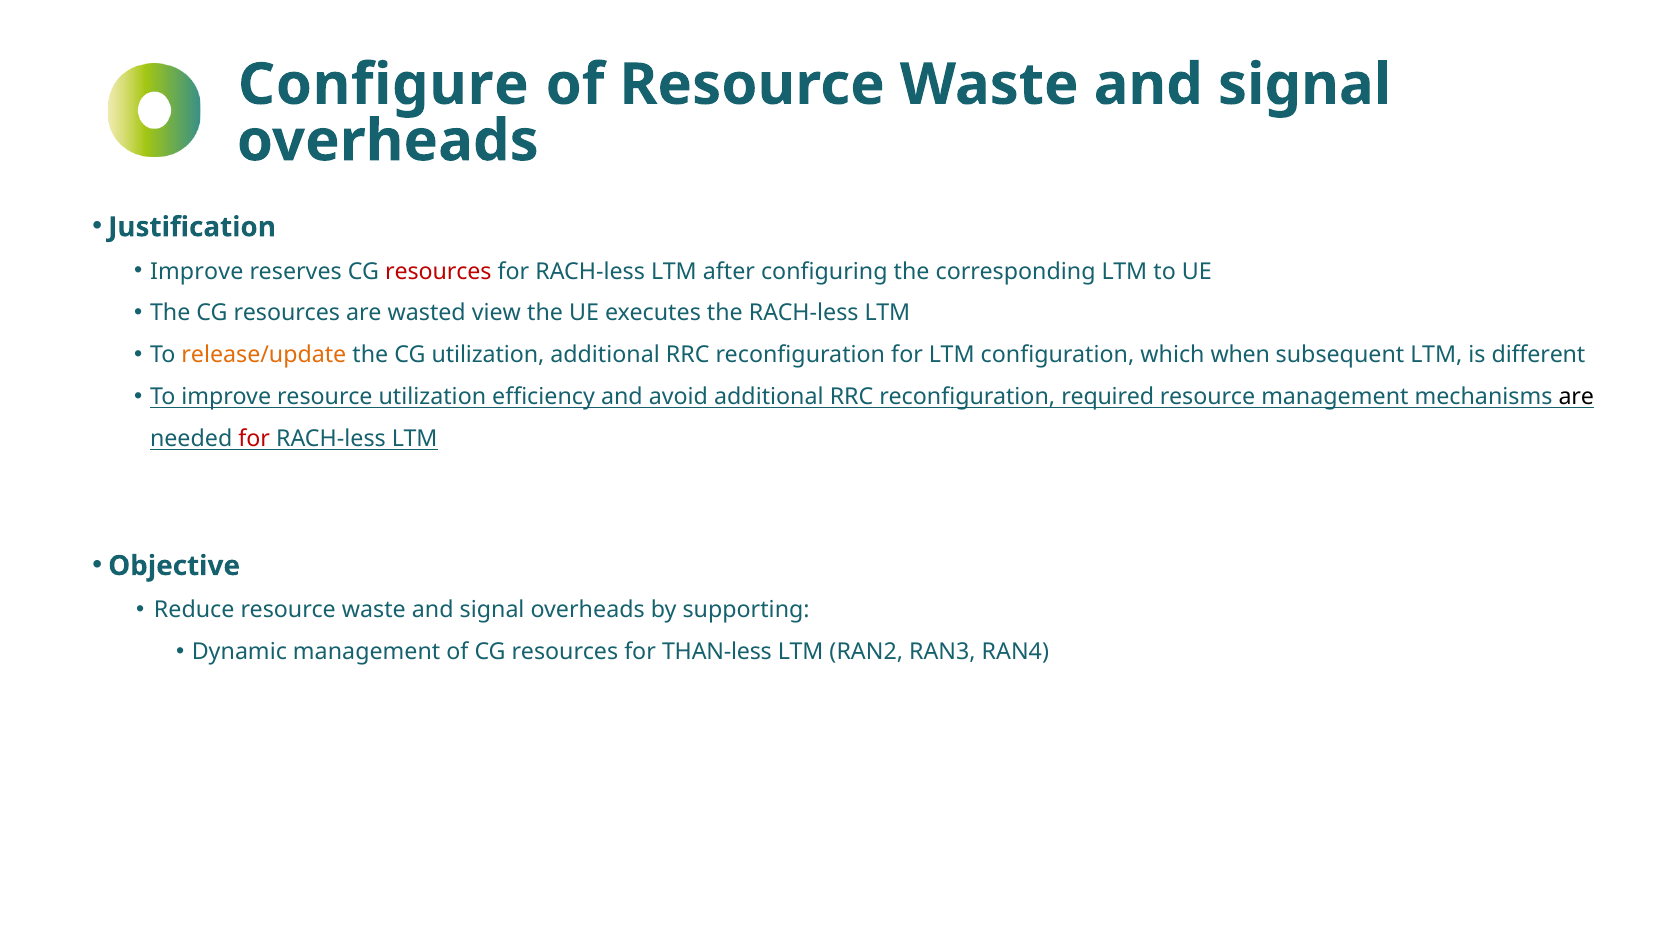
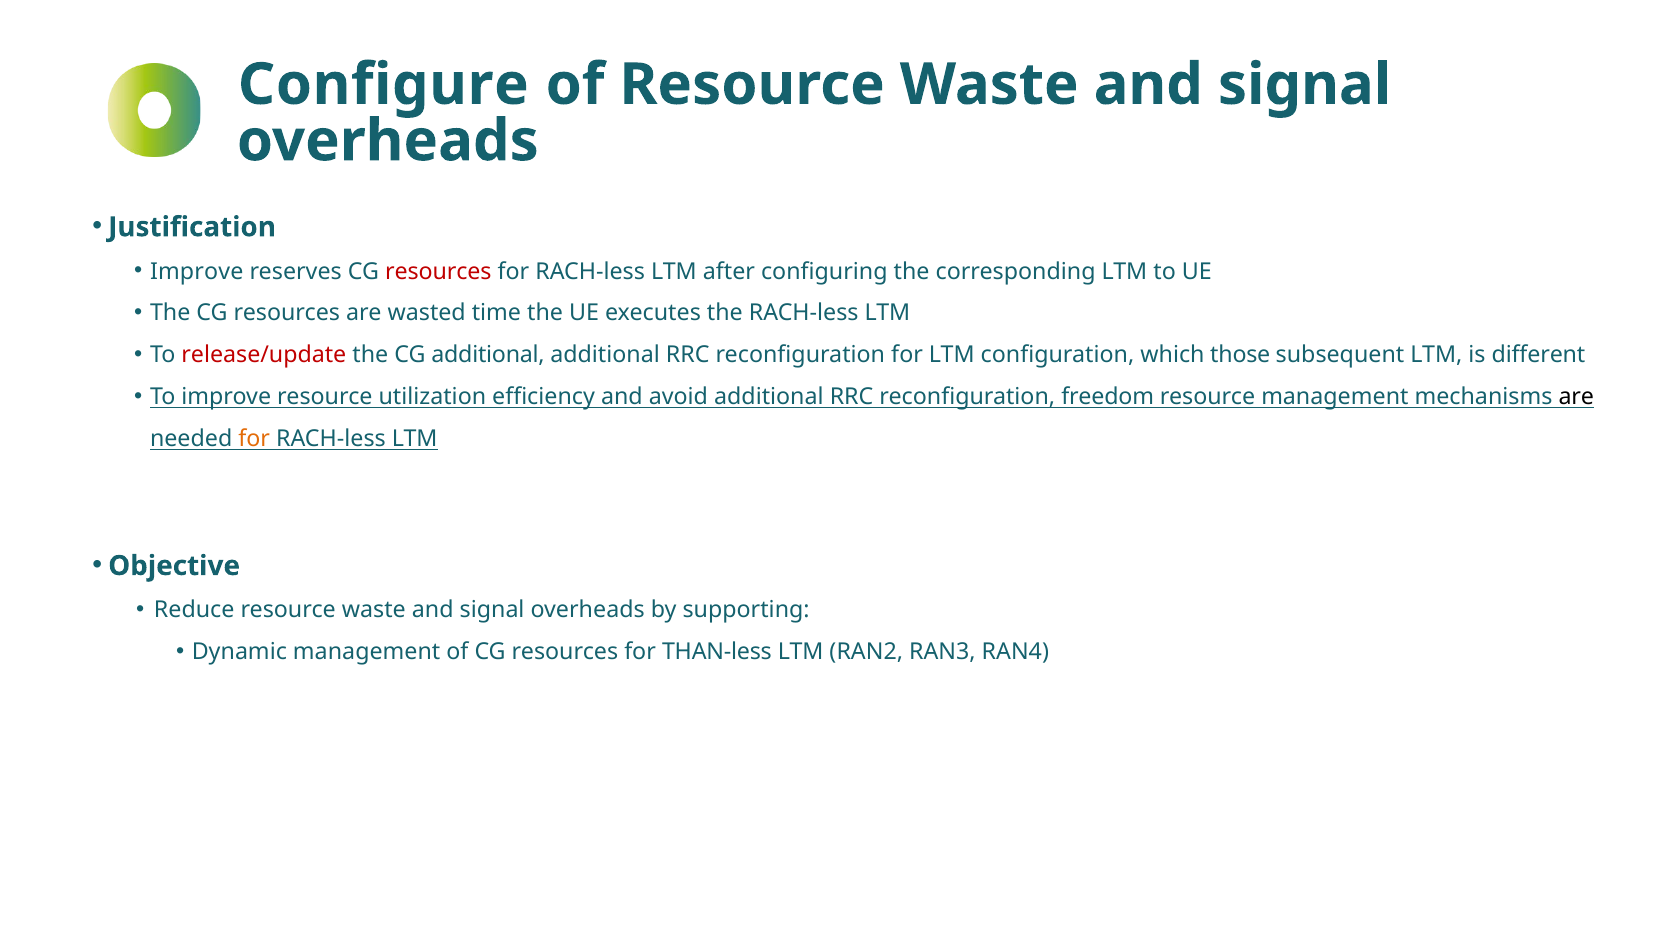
view: view -> time
release/update colour: orange -> red
CG utilization: utilization -> additional
when: when -> those
required: required -> freedom
for at (254, 438) colour: red -> orange
